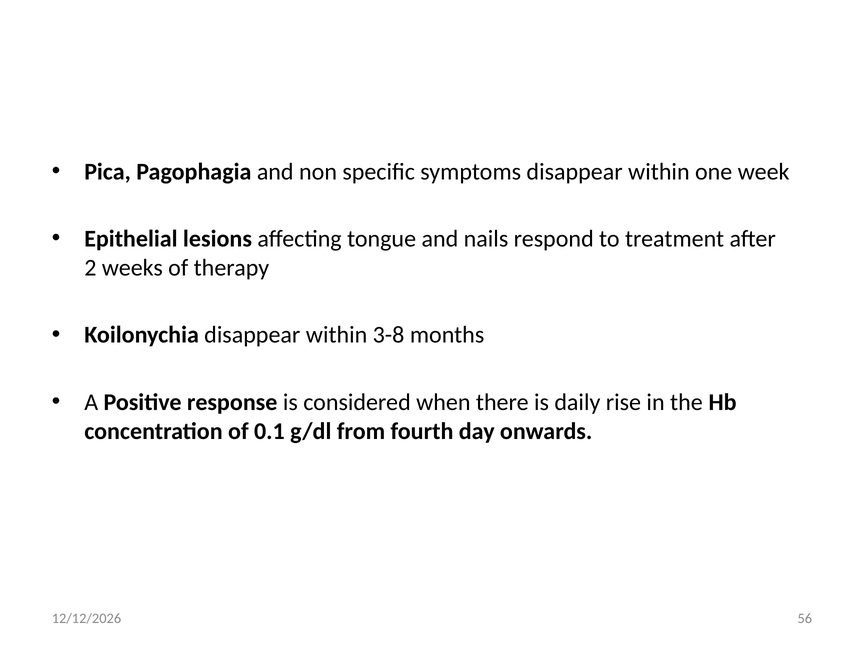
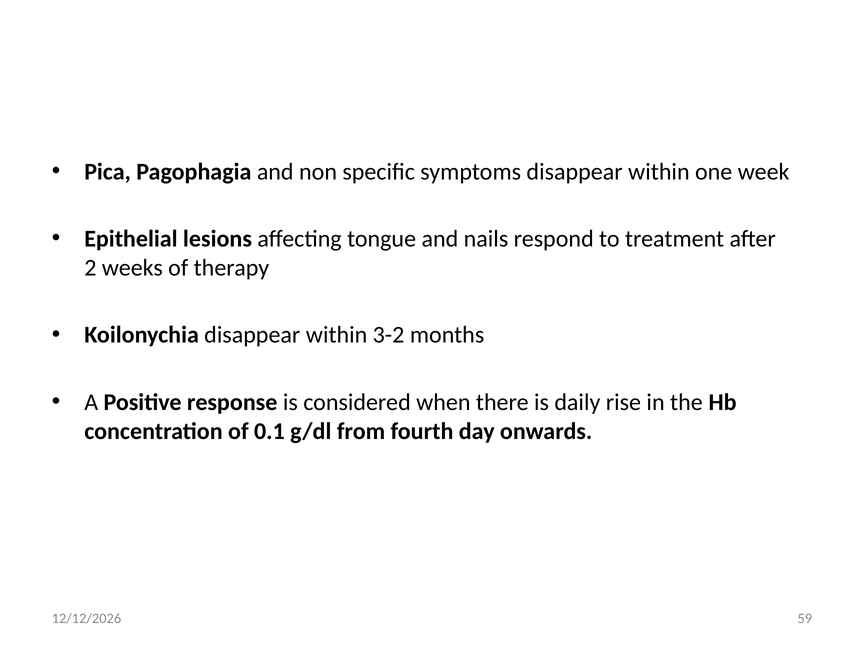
3-8: 3-8 -> 3-2
56: 56 -> 59
